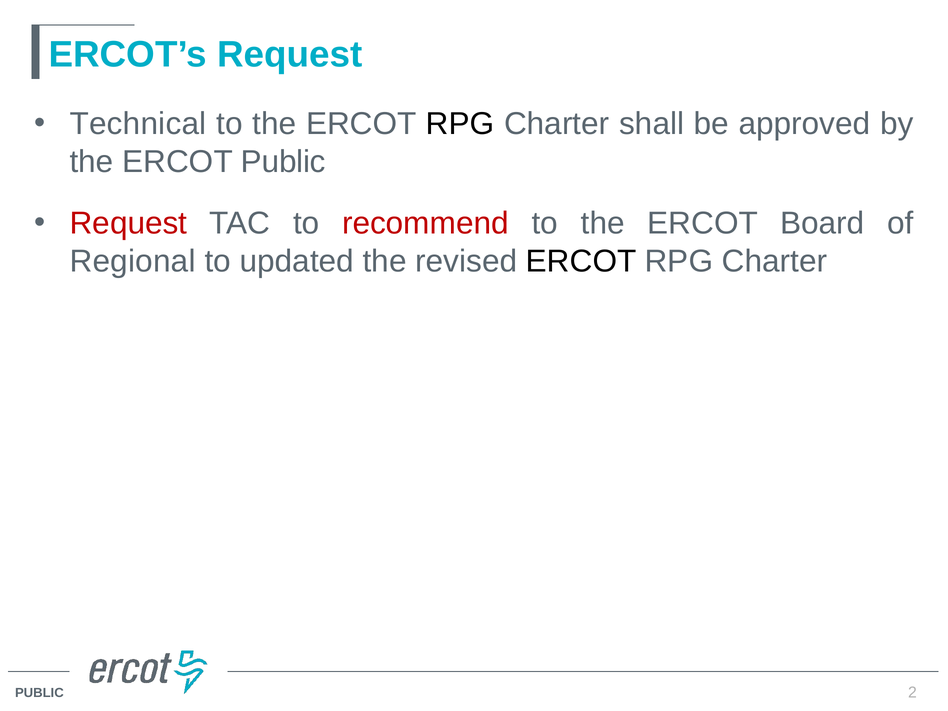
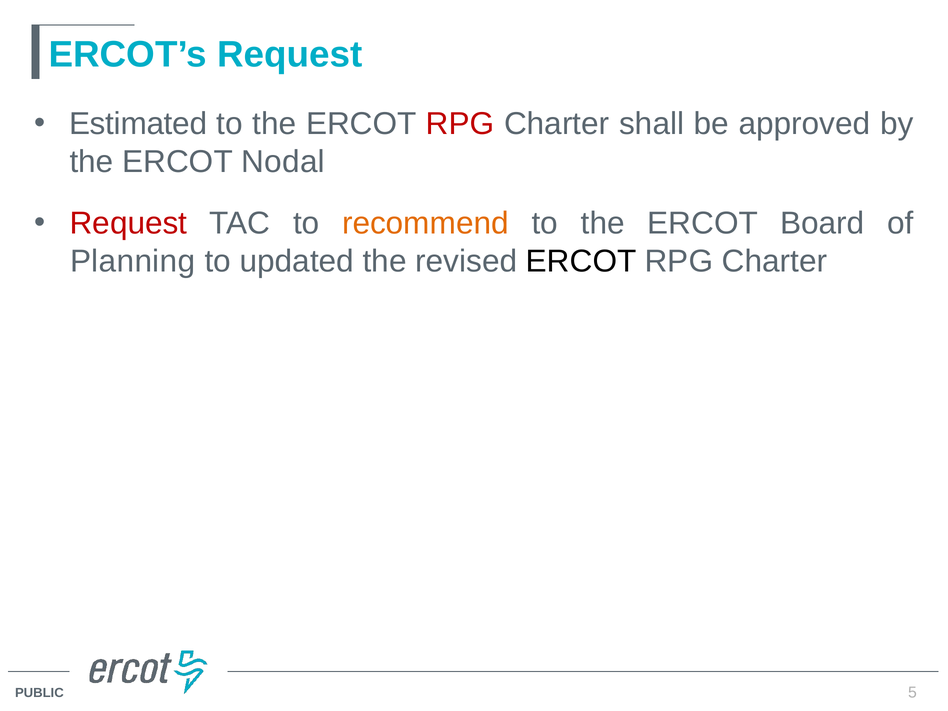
Technical: Technical -> Estimated
RPG at (460, 124) colour: black -> red
ERCOT Public: Public -> Nodal
recommend colour: red -> orange
Regional: Regional -> Planning
2: 2 -> 5
